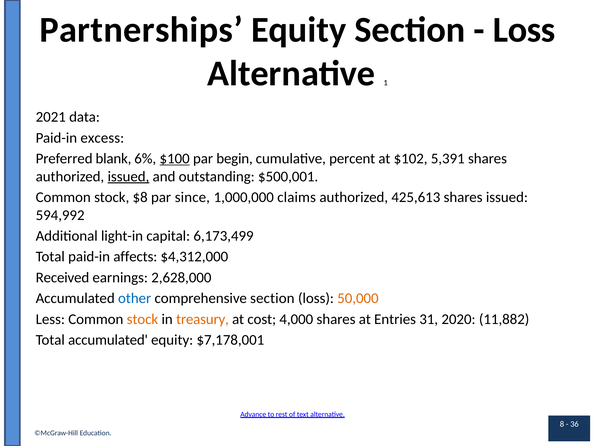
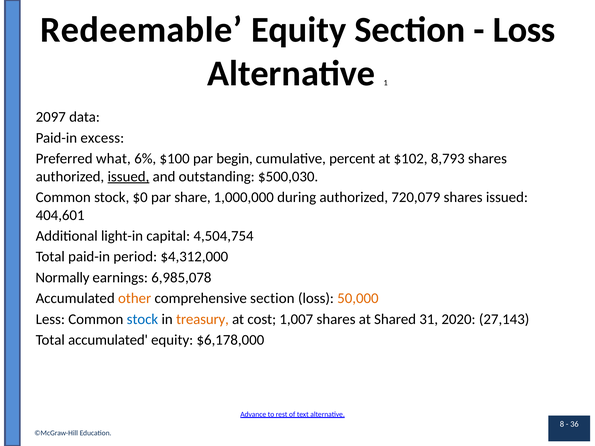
Partnerships: Partnerships -> Redeemable
2021: 2021 -> 2097
blank: blank -> what
$100 underline: present -> none
5,391: 5,391 -> 8,793
$500,001: $500,001 -> $500,030
$8: $8 -> $0
since: since -> share
claims: claims -> during
425,613: 425,613 -> 720,079
594,992: 594,992 -> 404,601
6,173,499: 6,173,499 -> 4,504,754
affects: affects -> period
Received: Received -> Normally
2,628,000: 2,628,000 -> 6,985,078
other colour: blue -> orange
stock at (142, 319) colour: orange -> blue
4,000: 4,000 -> 1,007
Entries: Entries -> Shared
11,882: 11,882 -> 27,143
$7,178,001: $7,178,001 -> $6,178,000
